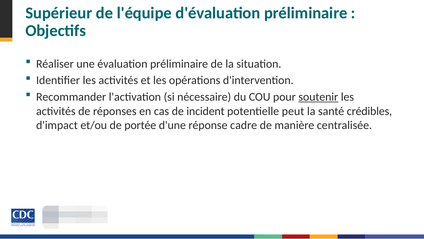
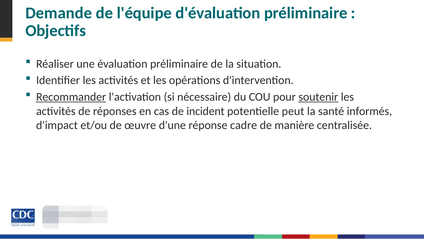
Supérieur: Supérieur -> Demande
Recommander underline: none -> present
crédibles: crédibles -> informés
portée: portée -> œuvre
